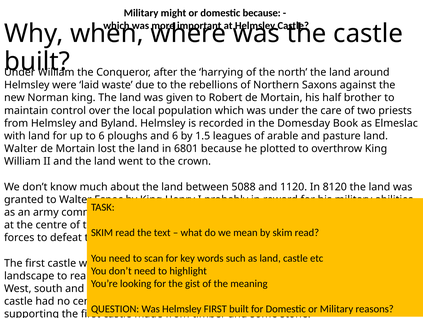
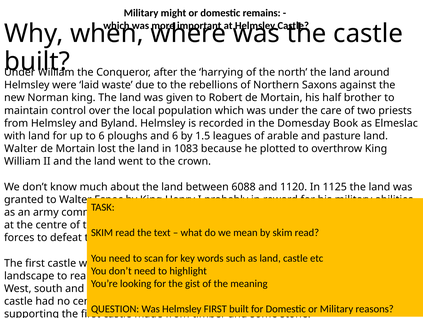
domestic because: because -> remains
6801: 6801 -> 1083
5088: 5088 -> 6088
8120: 8120 -> 1125
